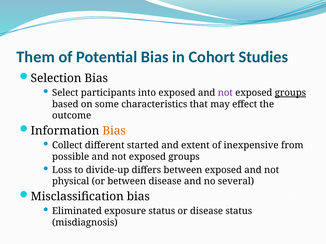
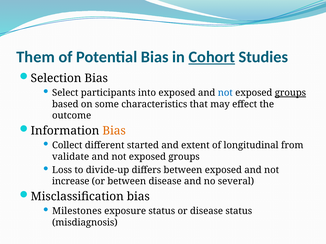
Cohort underline: none -> present
not at (225, 93) colour: purple -> blue
inexpensive: inexpensive -> longitudinal
possible: possible -> validate
physical: physical -> increase
Eliminated: Eliminated -> Milestones
